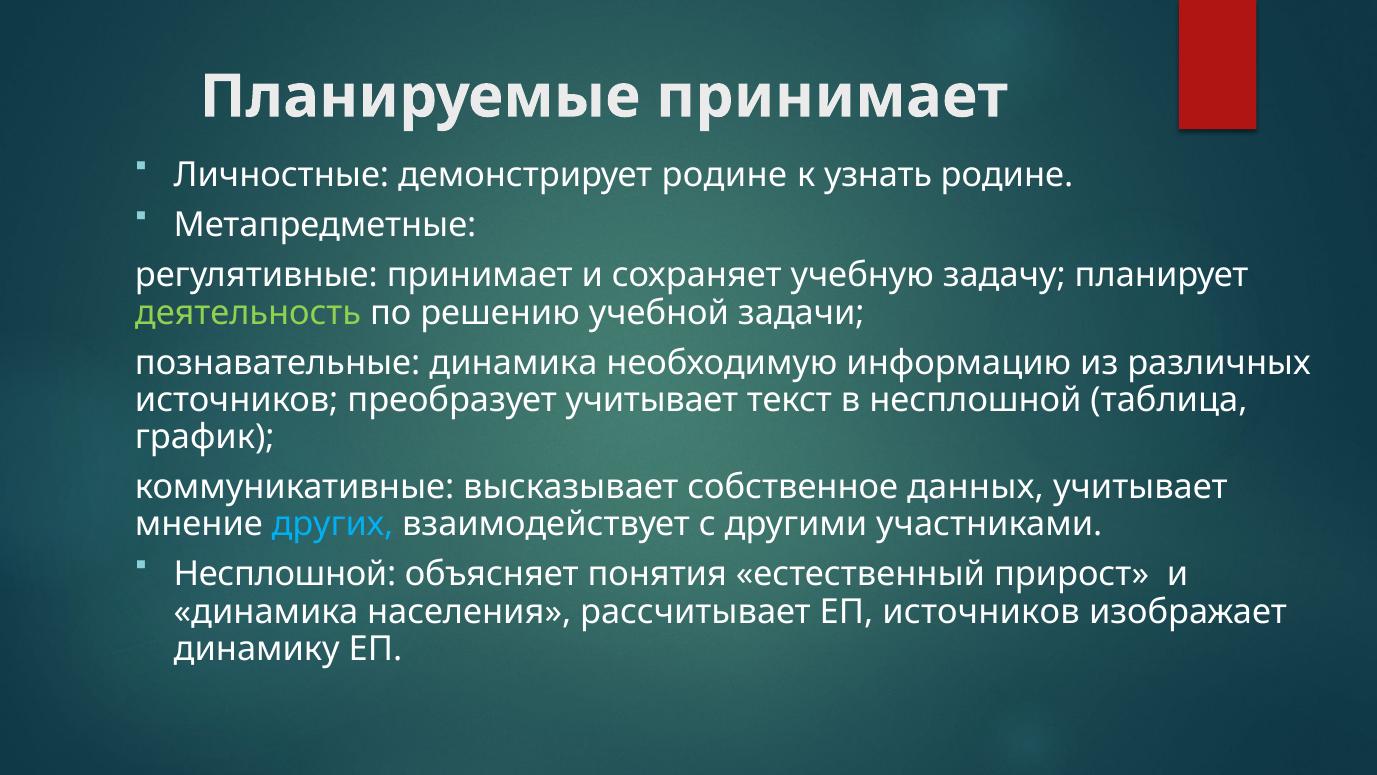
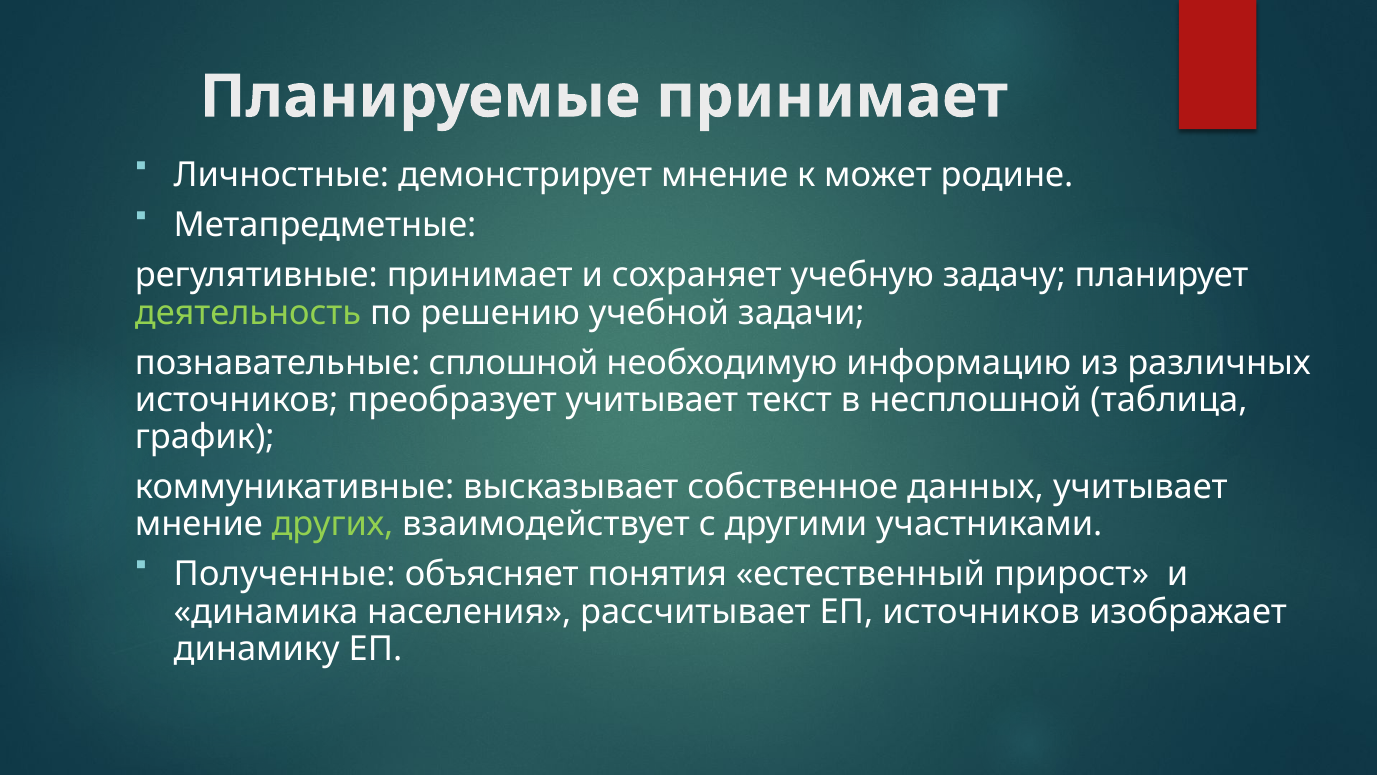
демонстрирует родине: родине -> мнение
узнать: узнать -> может
познавательные динамика: динамика -> сплошной
других colour: light blue -> light green
Несплошной at (285, 574): Несплошной -> Полученные
